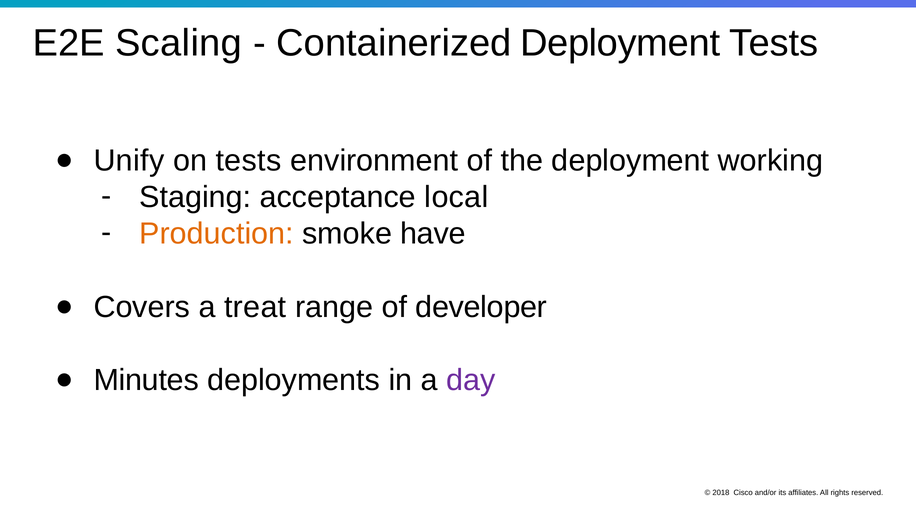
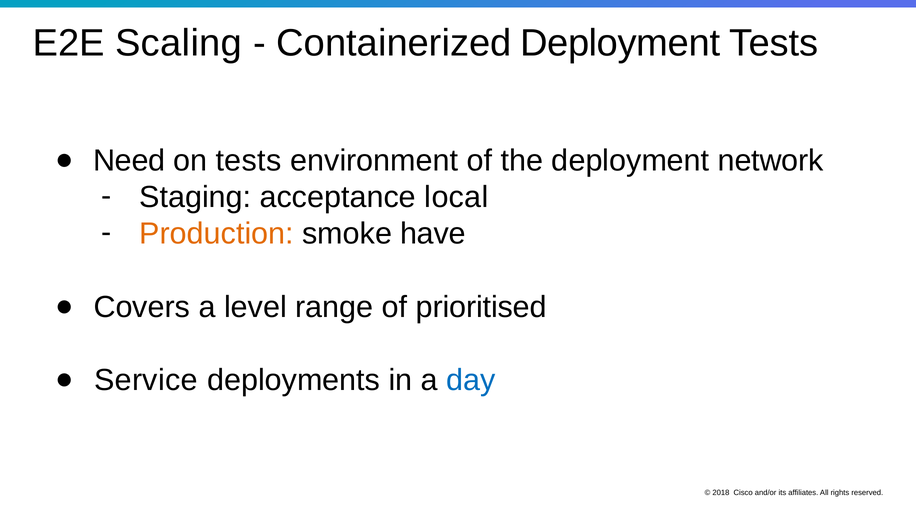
Unify: Unify -> Need
working: working -> network
treat: treat -> level
developer: developer -> prioritised
Minutes: Minutes -> Service
day colour: purple -> blue
